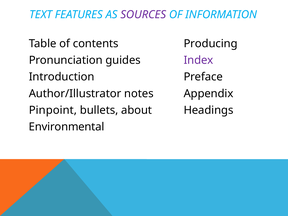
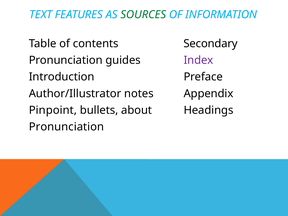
SOURCES colour: purple -> green
Producing: Producing -> Secondary
Environmental at (67, 127): Environmental -> Pronunciation
